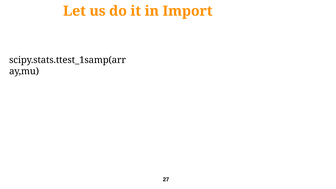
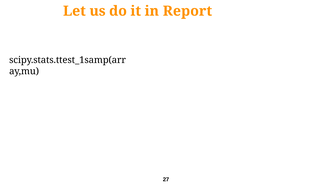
Import: Import -> Report
